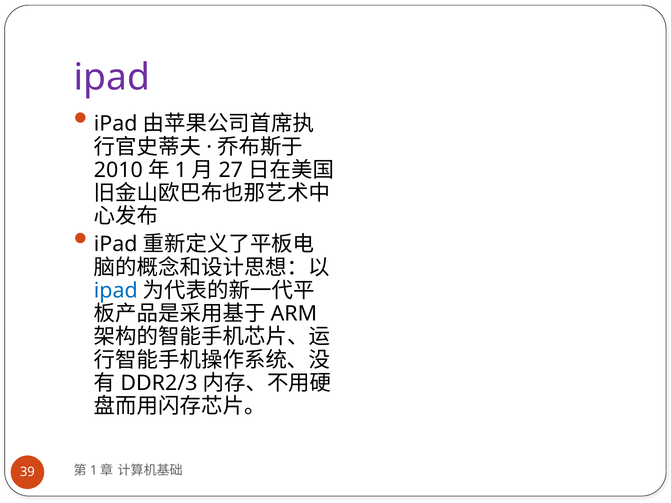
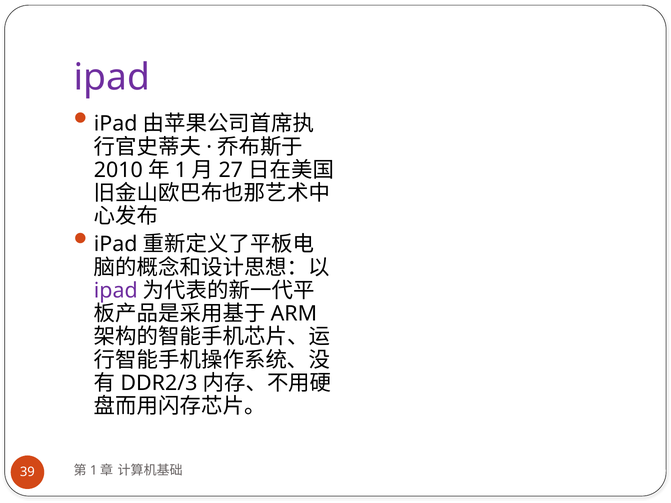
ipad at (116, 291) colour: blue -> purple
